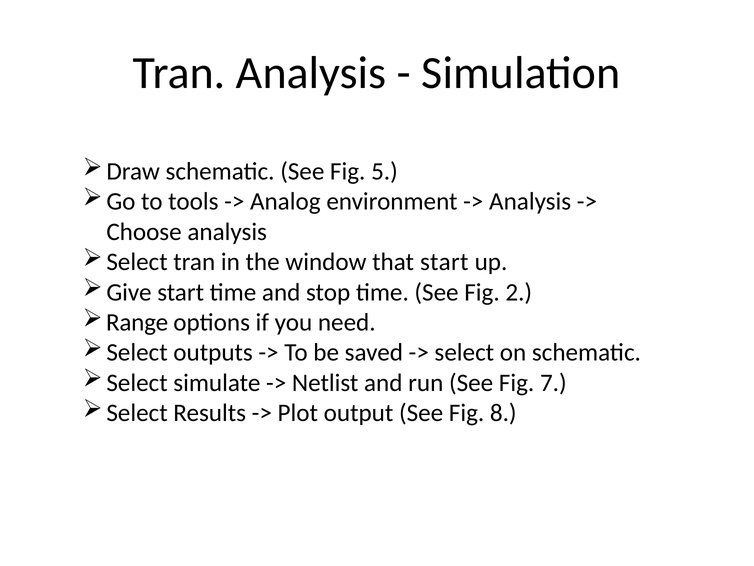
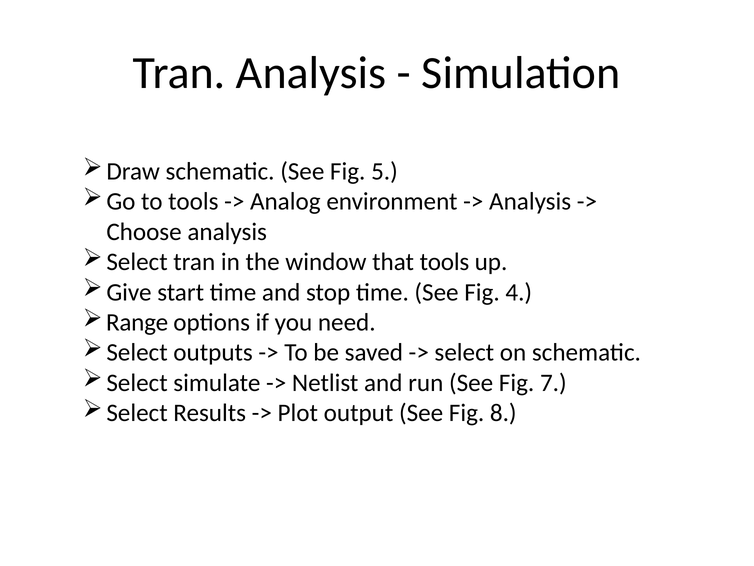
that start: start -> tools
2: 2 -> 4
